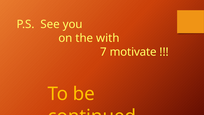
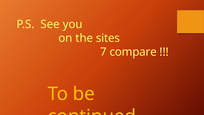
with: with -> sites
motivate: motivate -> compare
